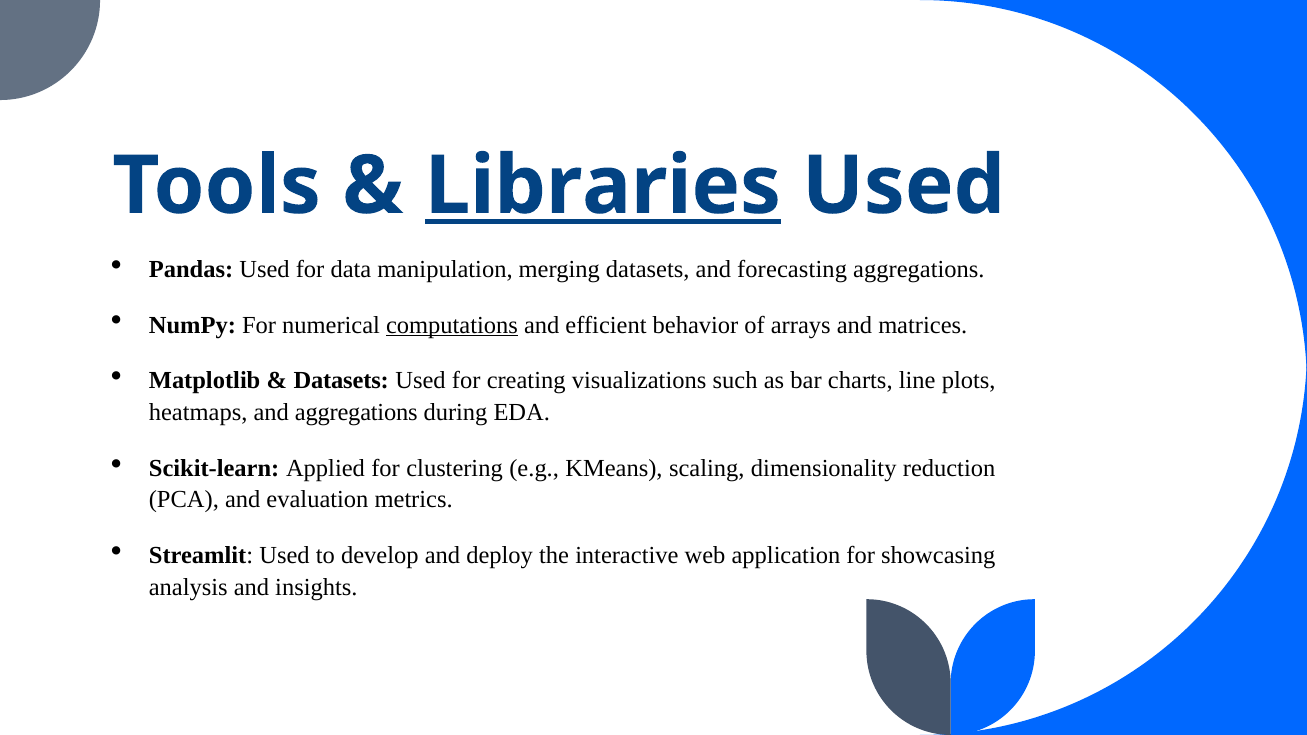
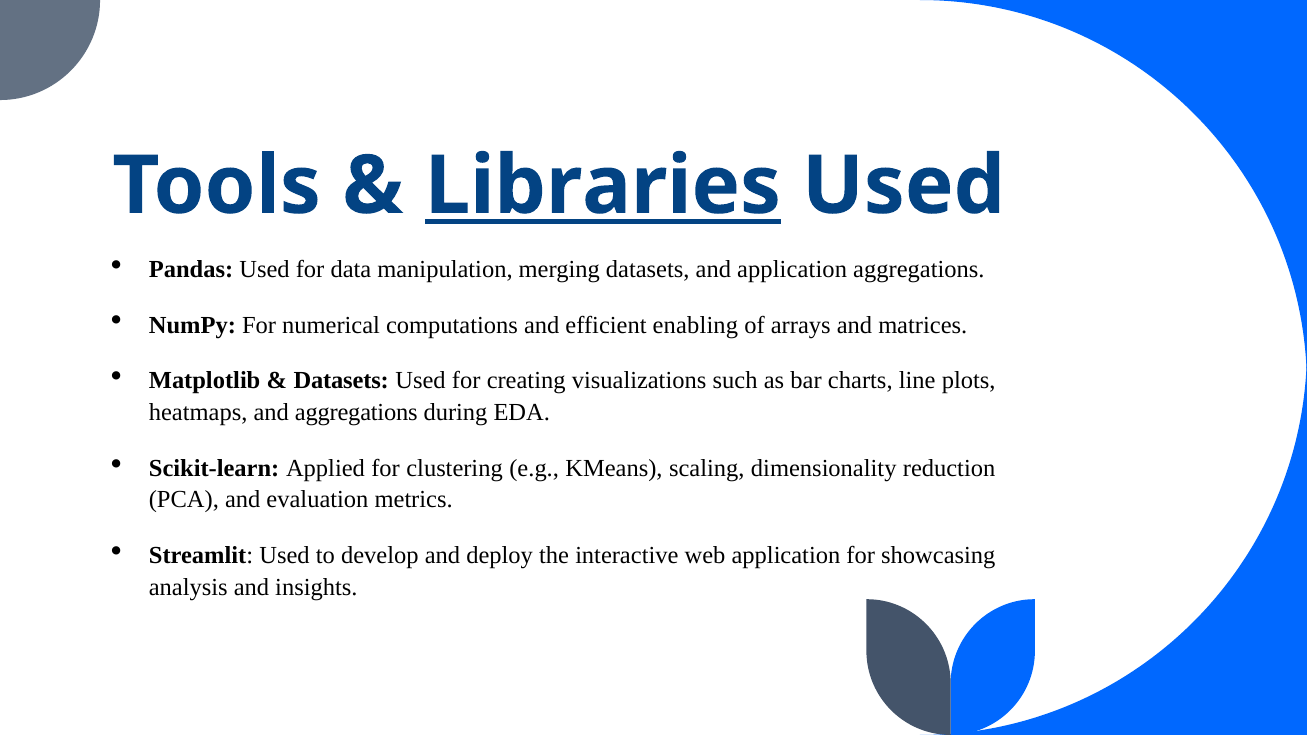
and forecasting: forecasting -> application
computations underline: present -> none
behavior: behavior -> enabling
